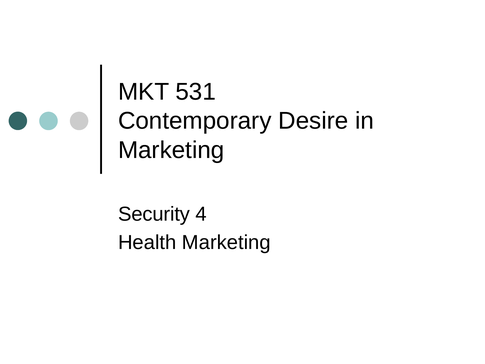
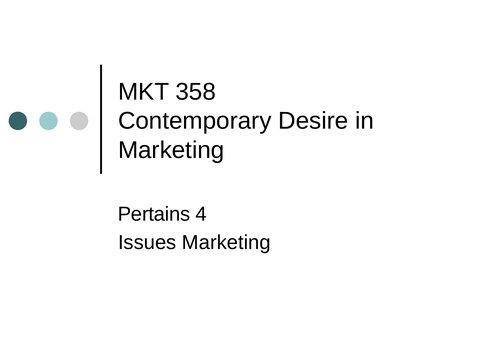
531: 531 -> 358
Security: Security -> Pertains
Health: Health -> Issues
